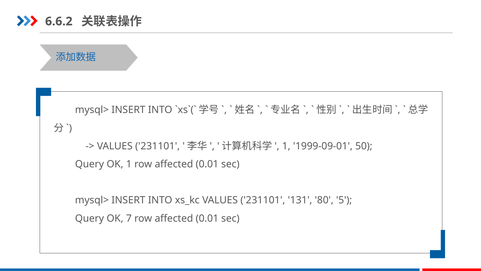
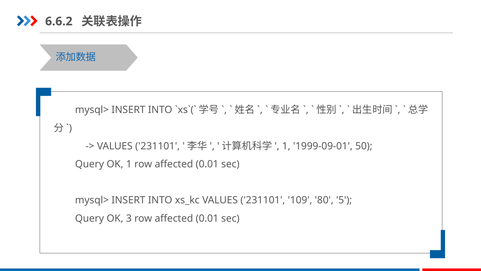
131: 131 -> 109
7: 7 -> 3
